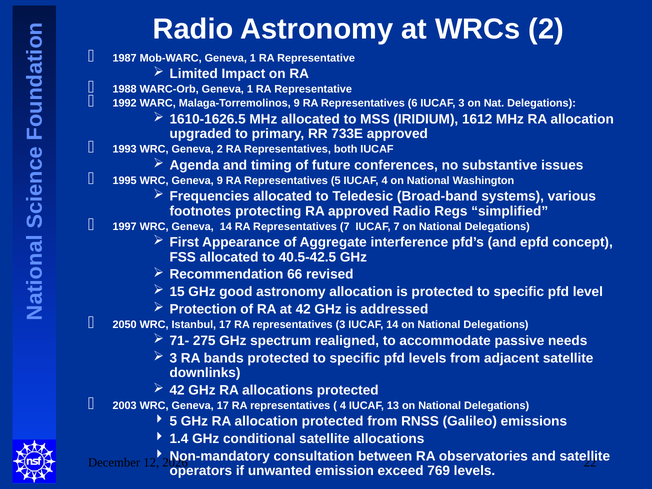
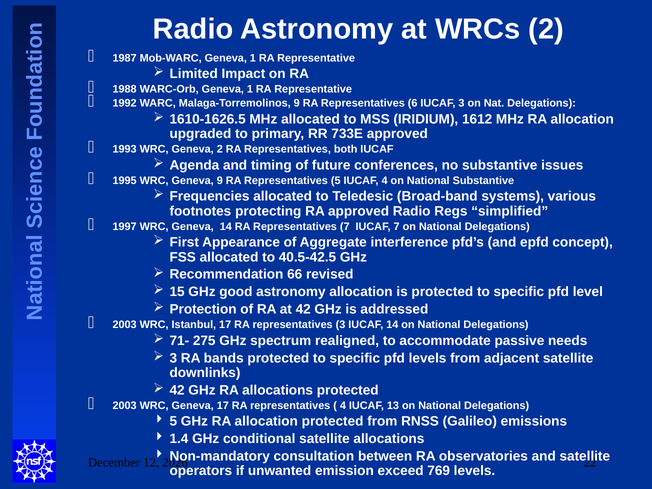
National Washington: Washington -> Substantive
2050 at (125, 325): 2050 -> 2003
